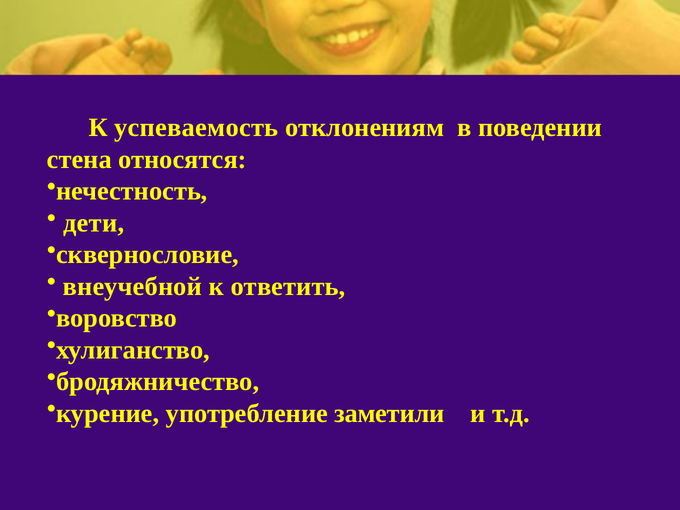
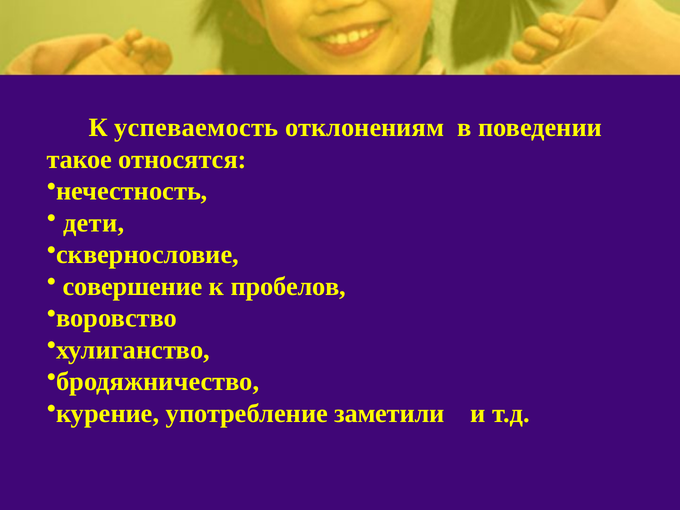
стена: стена -> такое
внеучебной: внеучебной -> совершение
ответить: ответить -> пробелов
